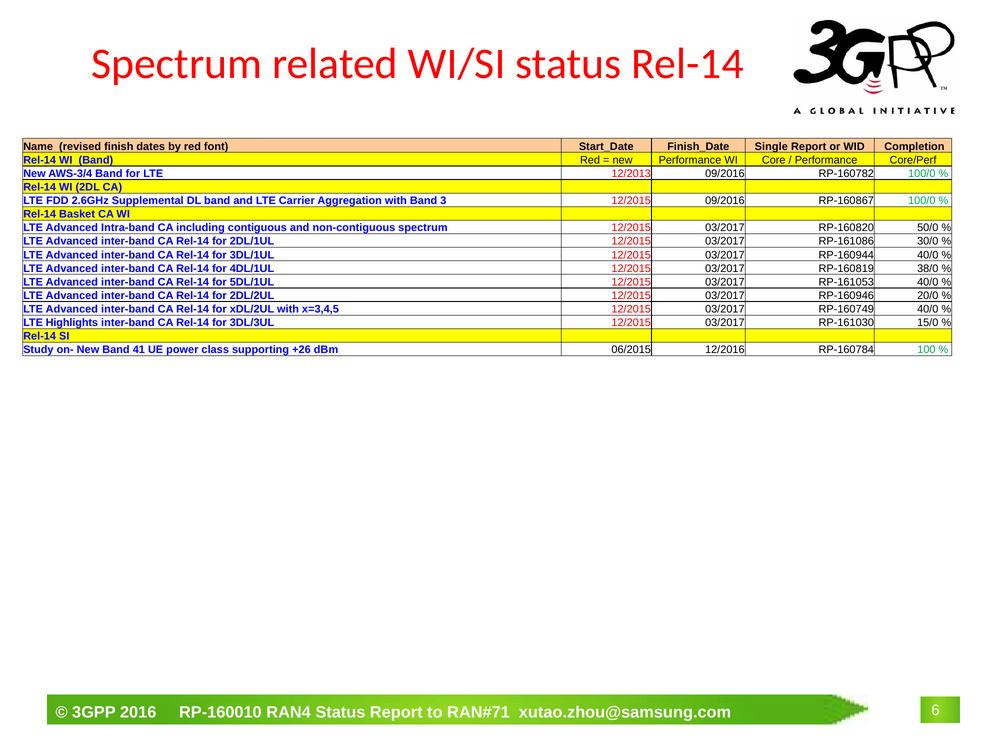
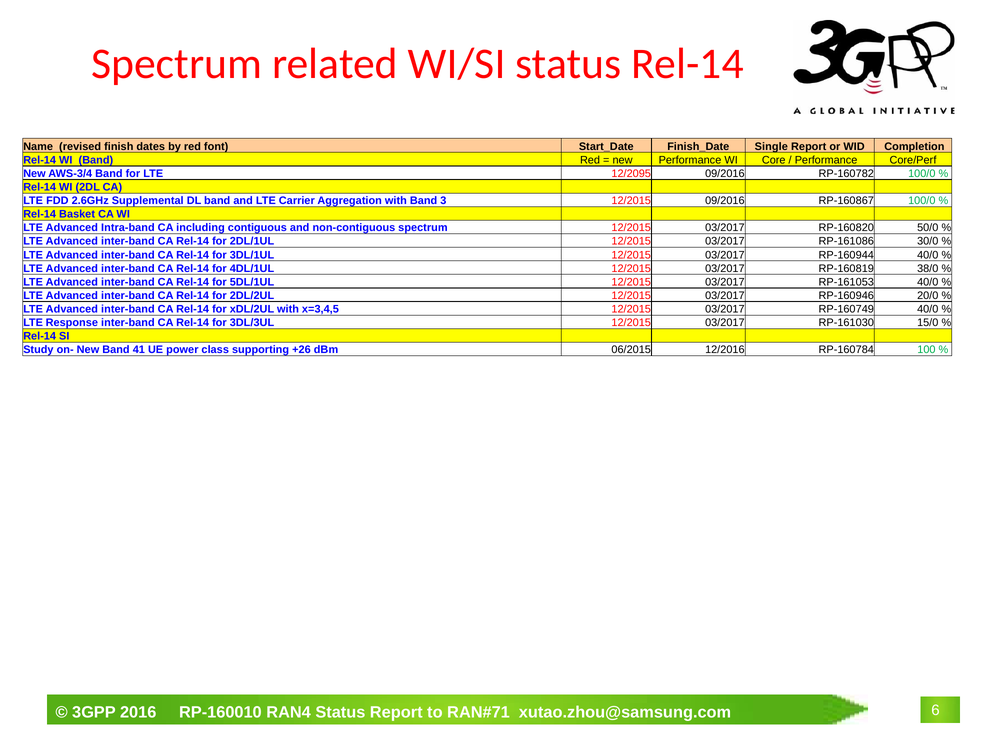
12/2013: 12/2013 -> 12/2095
Highlights: Highlights -> Response
